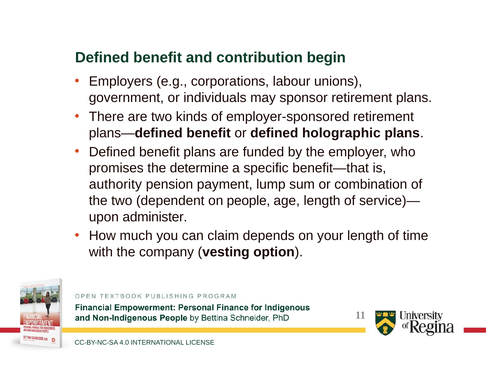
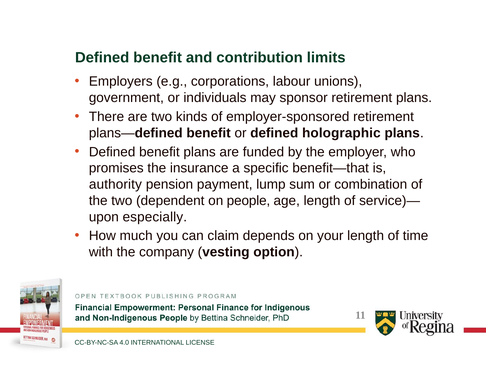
begin: begin -> limits
determine: determine -> insurance
administer: administer -> especially
